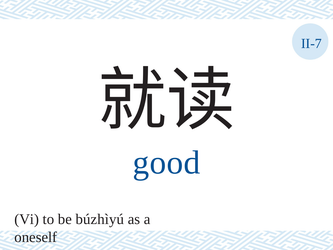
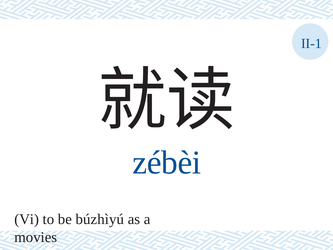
II-7: II-7 -> II-1
good: good -> zébèi
oneself: oneself -> movies
